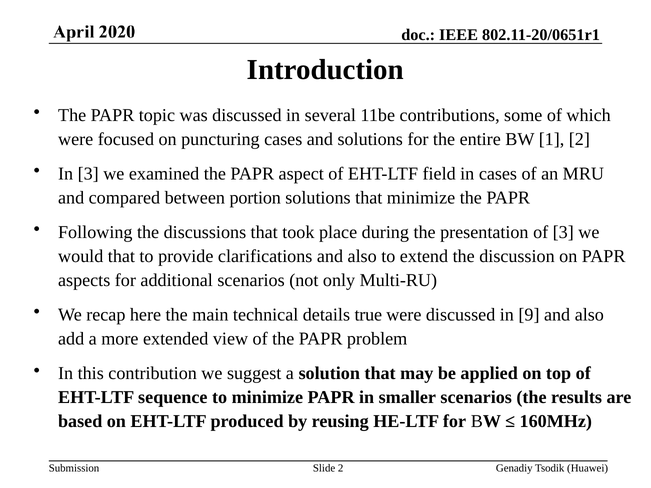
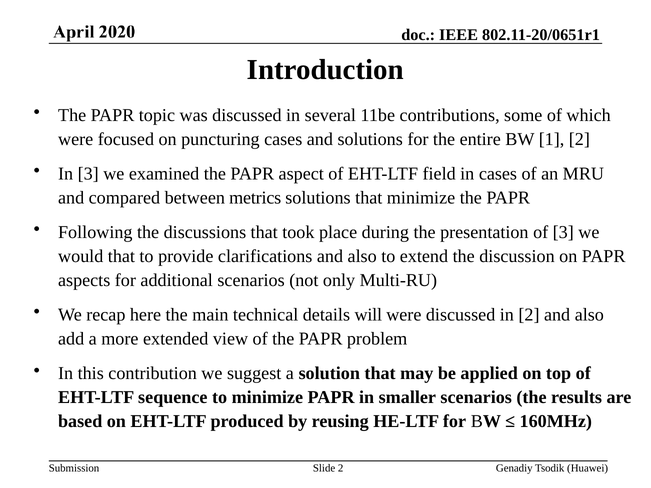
portion: portion -> metrics
true: true -> will
in 9: 9 -> 2
